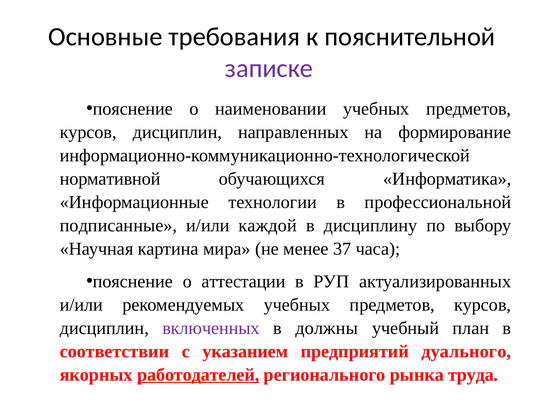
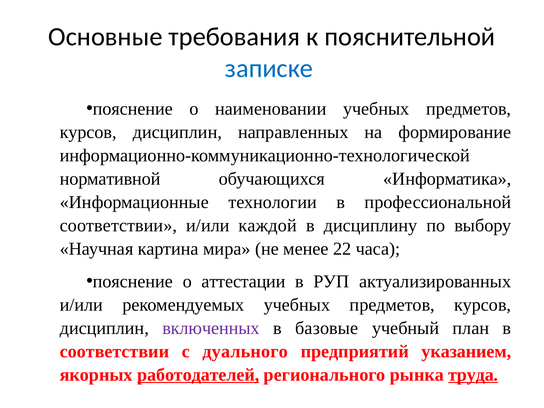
записке colour: purple -> blue
подписанные at (118, 225): подписанные -> соответствии
37: 37 -> 22
должны: должны -> базовые
указанием: указанием -> дуального
дуального: дуального -> указанием
труда underline: none -> present
